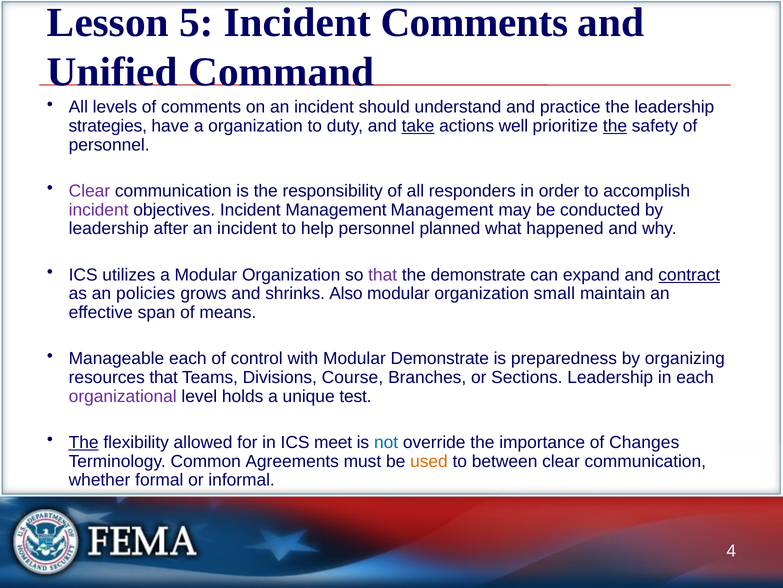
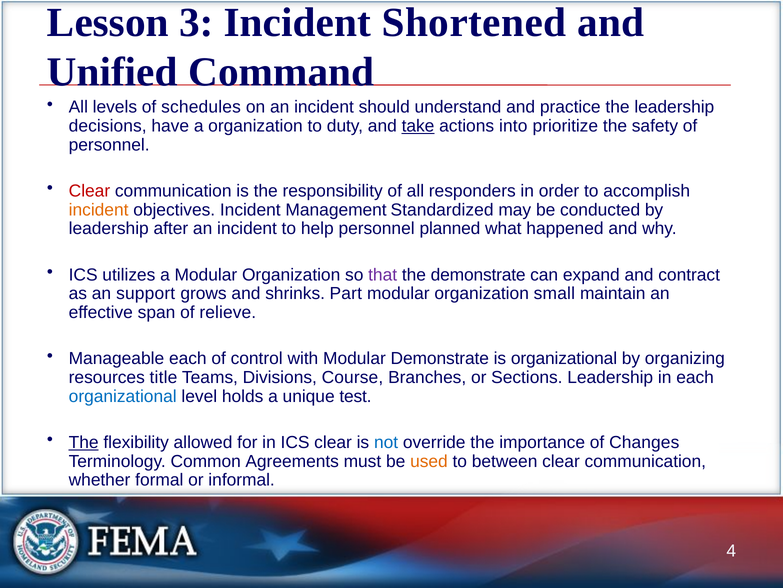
5: 5 -> 3
Incident Comments: Comments -> Shortened
of comments: comments -> schedules
strategies: strategies -> decisions
well: well -> into
the at (615, 126) underline: present -> none
Clear at (89, 191) colour: purple -> red
incident at (99, 210) colour: purple -> orange
Management Management: Management -> Standardized
contract underline: present -> none
policies: policies -> support
Also: Also -> Part
means: means -> relieve
is preparedness: preparedness -> organizational
resources that: that -> title
organizational at (123, 396) colour: purple -> blue
ICS meet: meet -> clear
